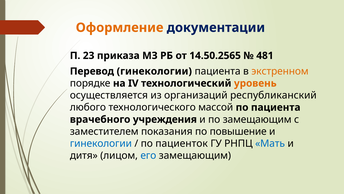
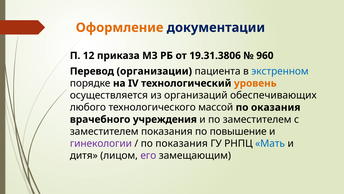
23: 23 -> 12
14.50.2565: 14.50.2565 -> 19.31.3806
481: 481 -> 960
Перевод гинекологии: гинекологии -> организации
экстренном colour: orange -> blue
республиканский: республиканский -> обеспечивающих
по пациента: пациента -> оказания
по замещающим: замещающим -> заместителем
гинекологии at (101, 143) colour: blue -> purple
по пациенток: пациенток -> показания
его colour: blue -> purple
